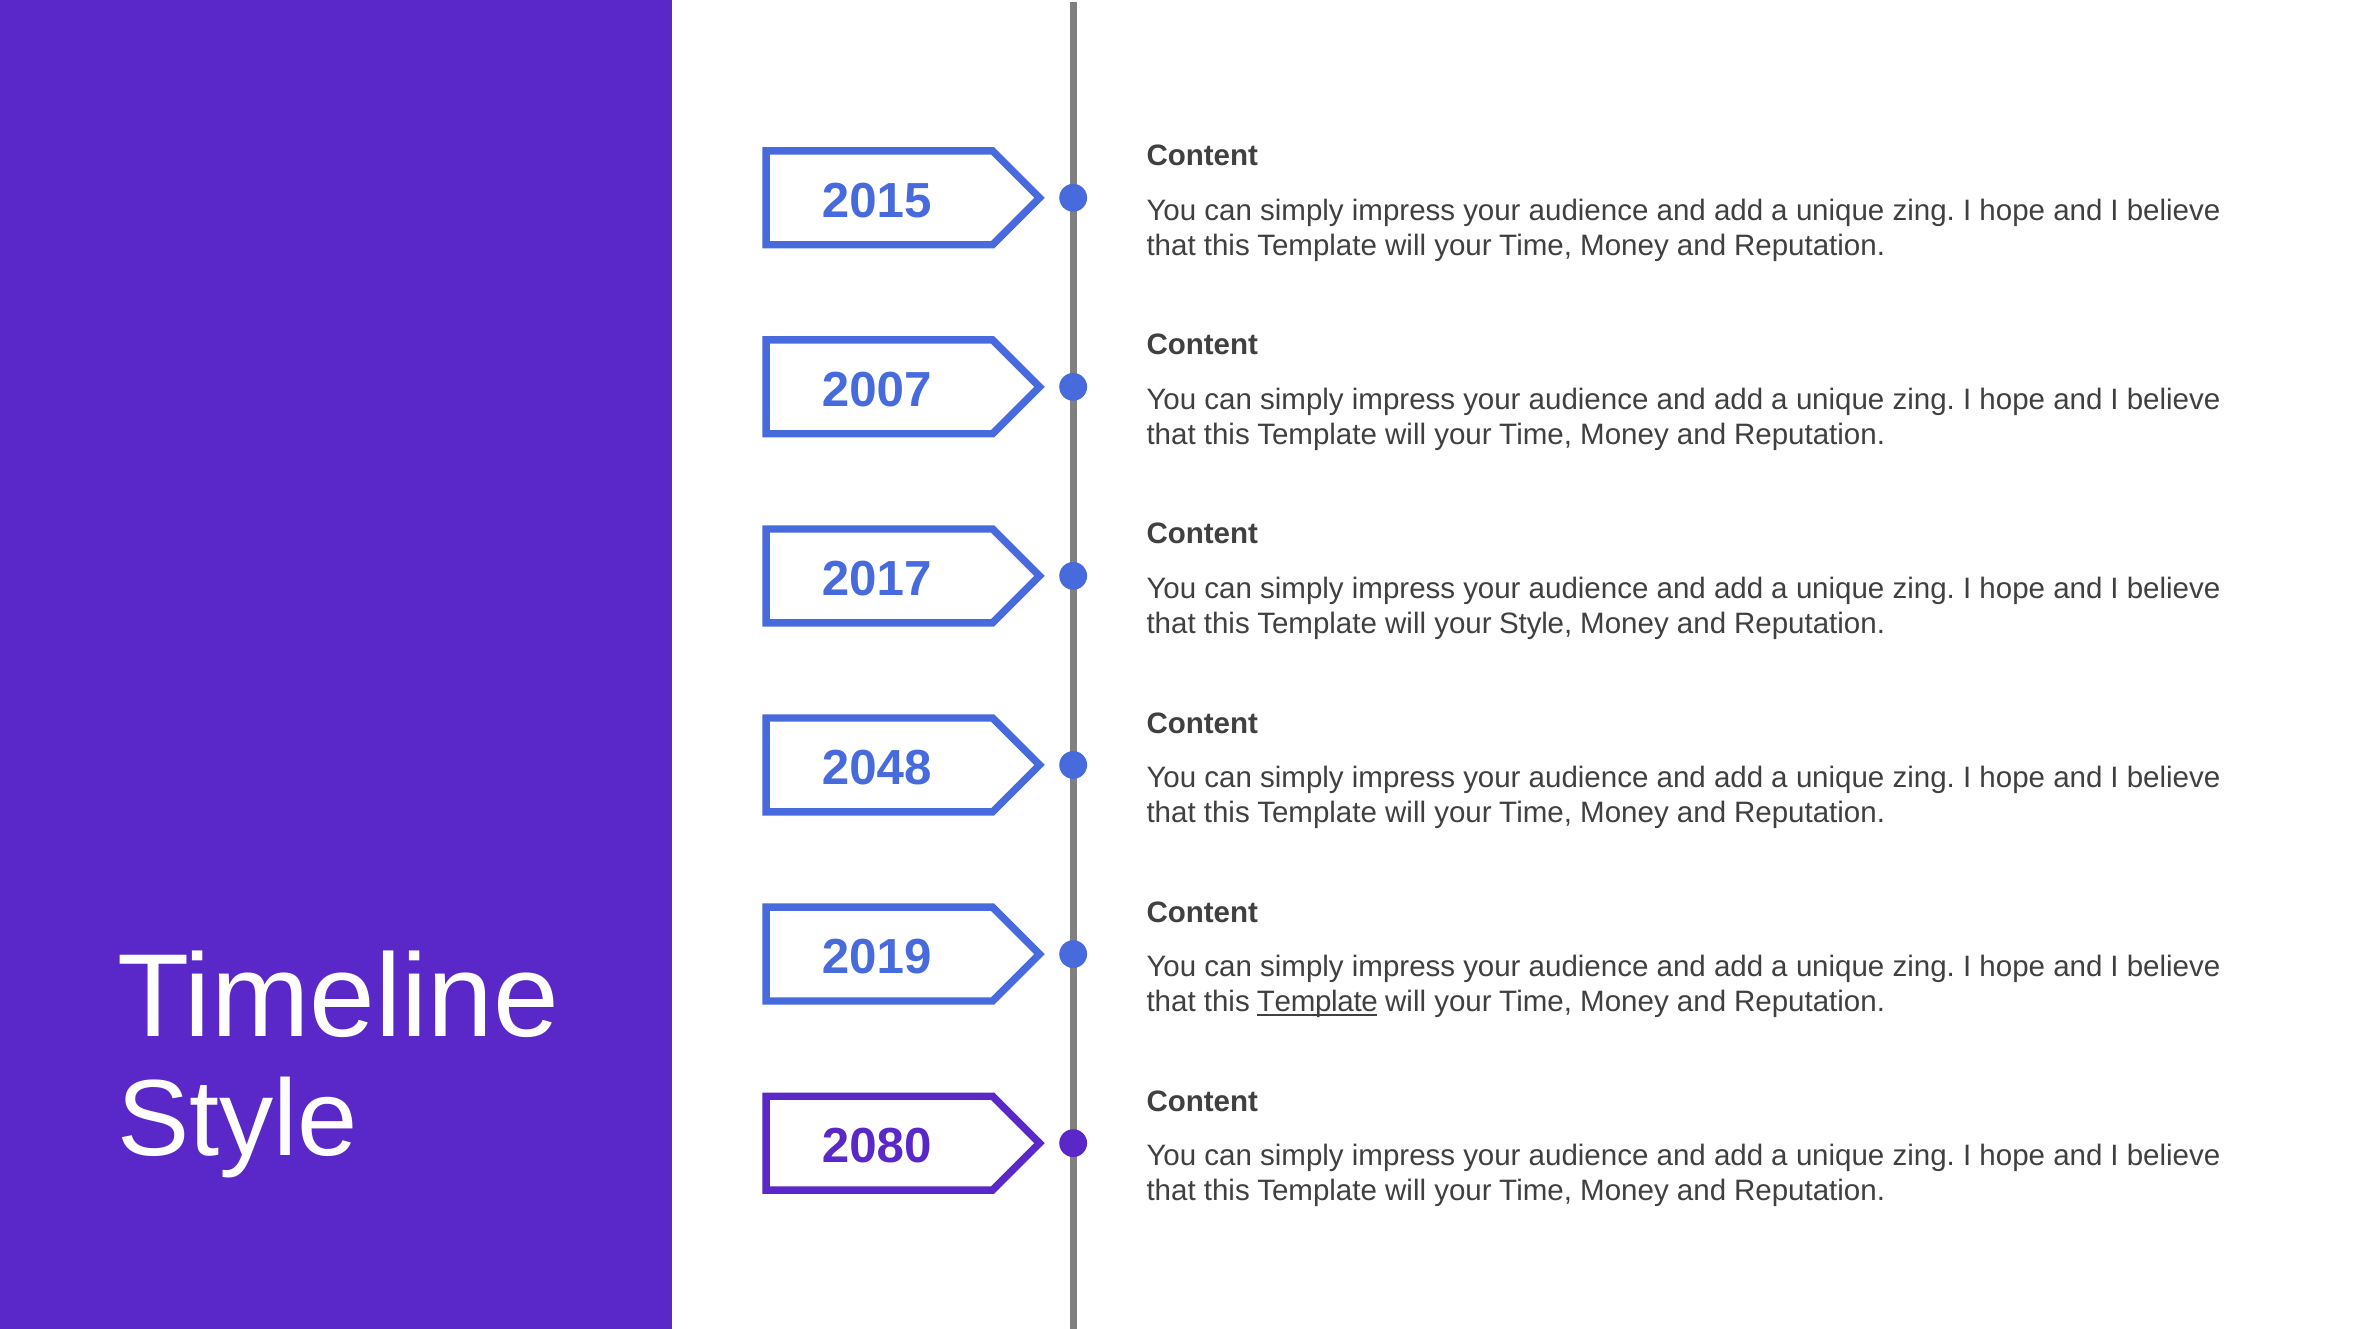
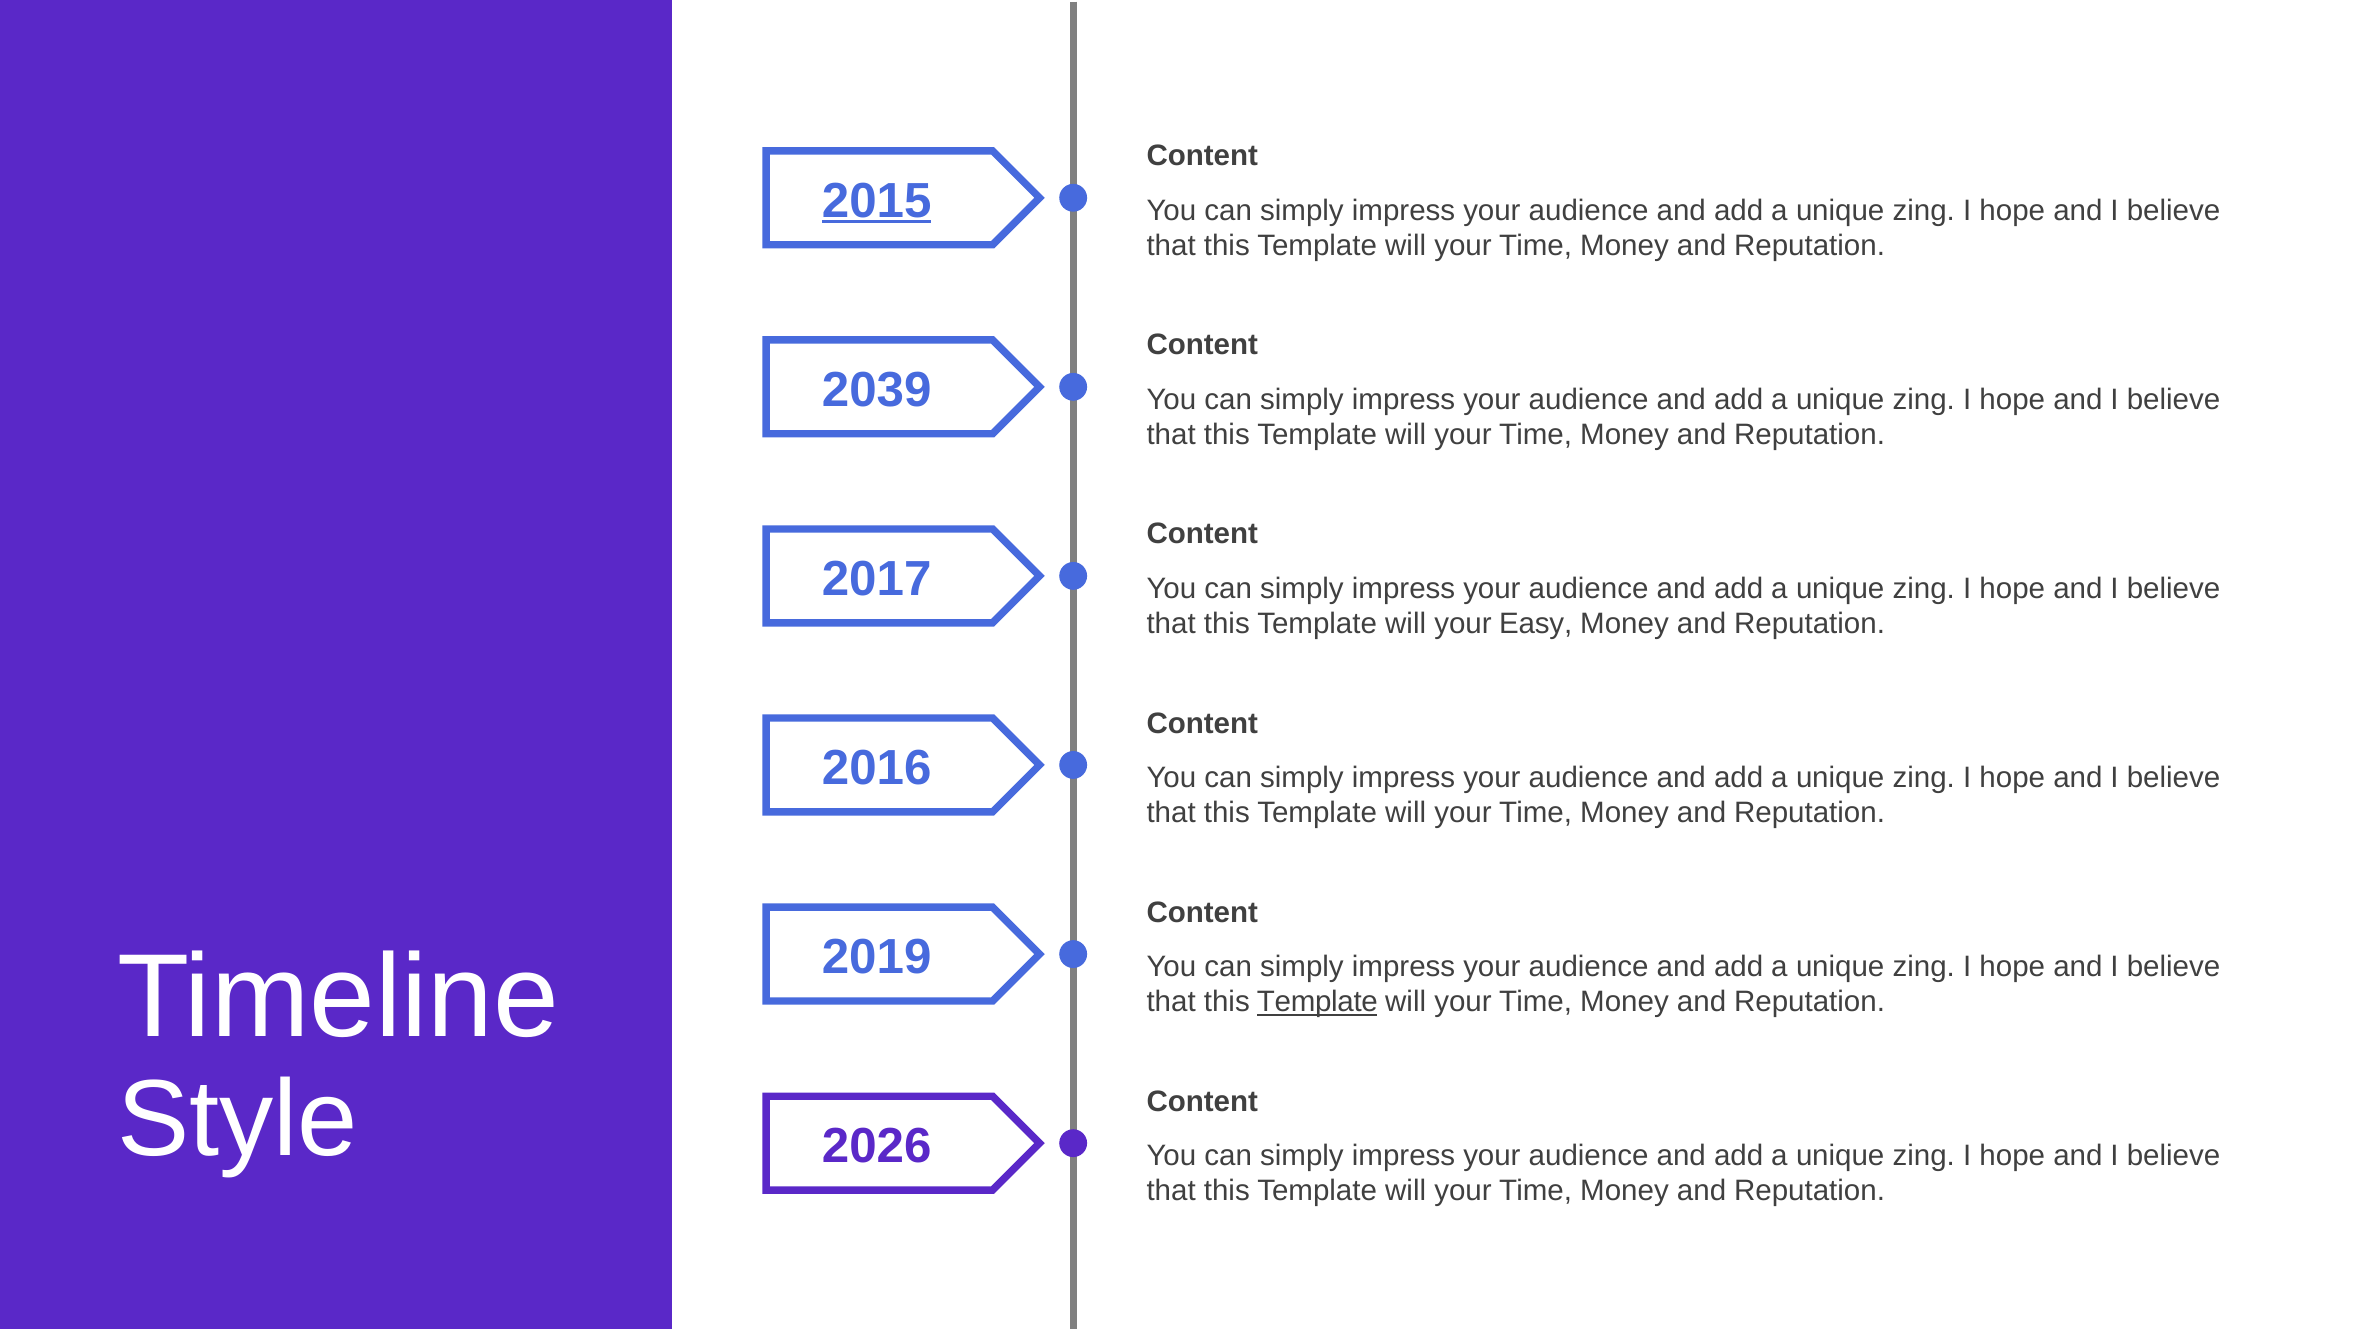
2015 underline: none -> present
2007: 2007 -> 2039
your Style: Style -> Easy
2048: 2048 -> 2016
2080: 2080 -> 2026
